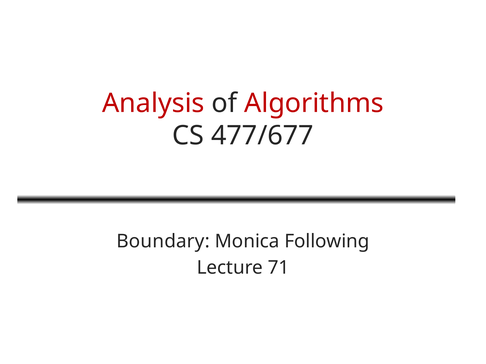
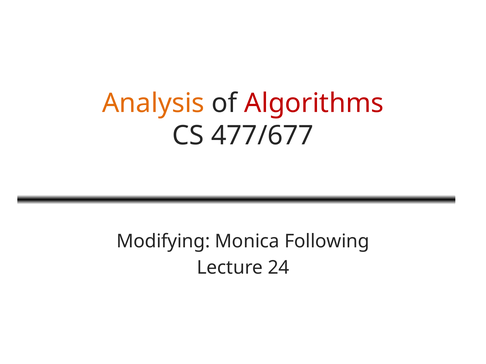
Analysis colour: red -> orange
Boundary: Boundary -> Modifying
71: 71 -> 24
